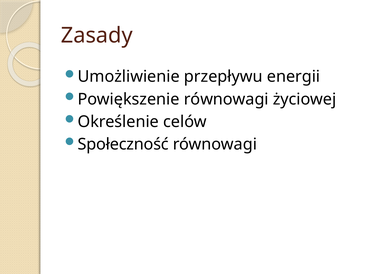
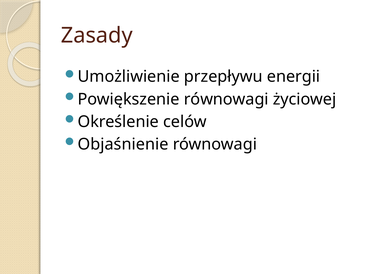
Społeczność: Społeczność -> Objaśnienie
